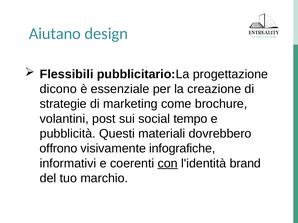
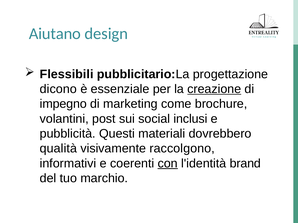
creazione underline: none -> present
strategie: strategie -> impegno
tempo: tempo -> inclusi
offrono: offrono -> qualità
infografiche: infografiche -> raccolgono
